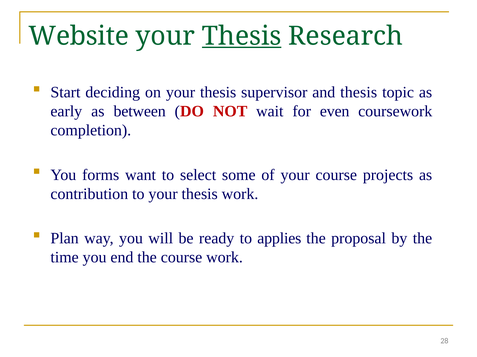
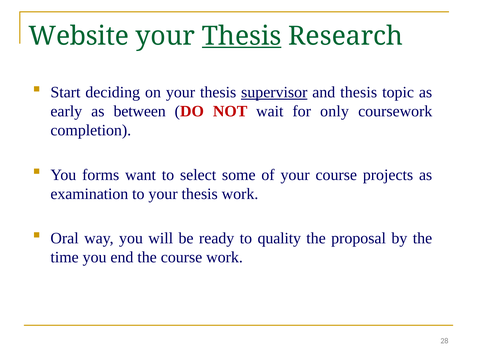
supervisor underline: none -> present
even: even -> only
contribution: contribution -> examination
Plan: Plan -> Oral
applies: applies -> quality
